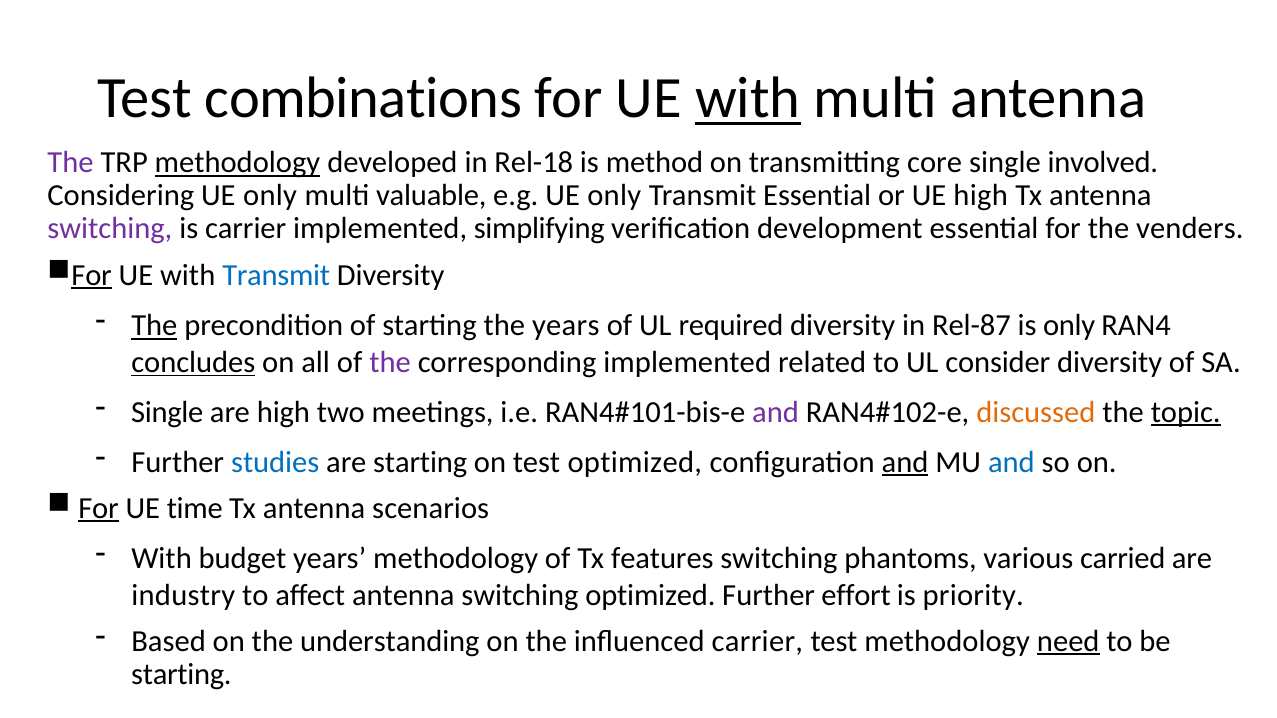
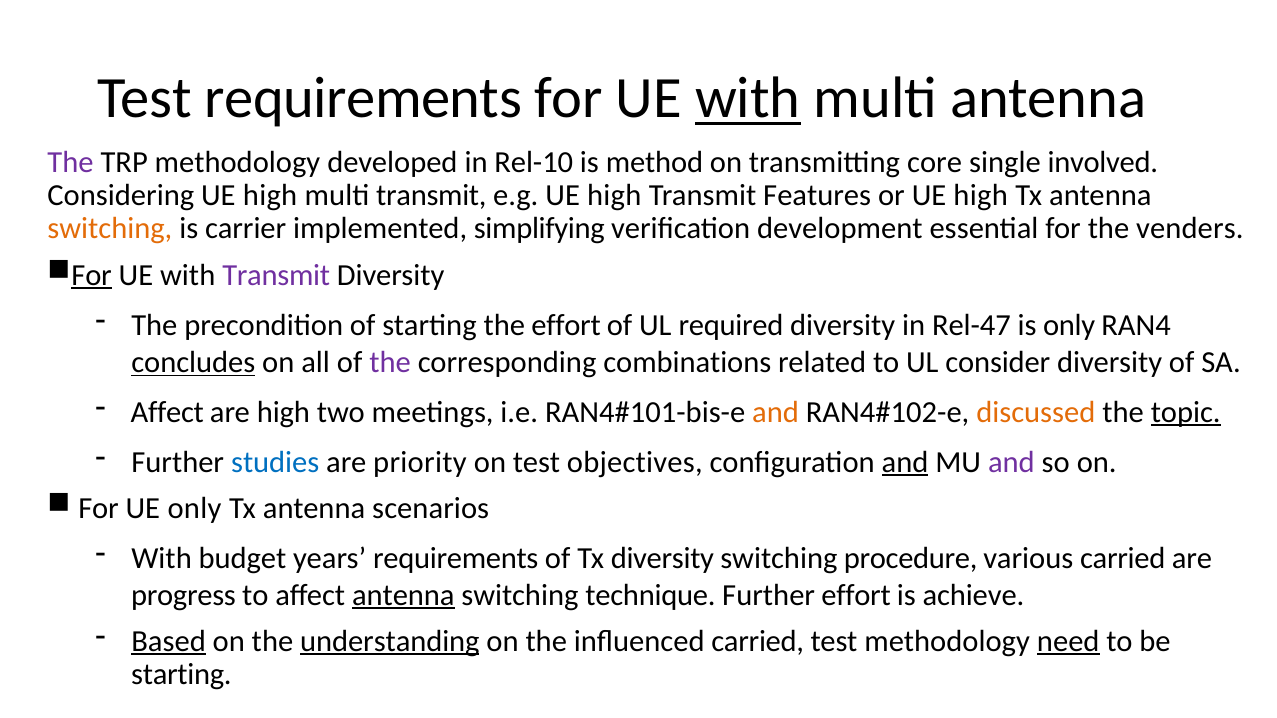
Test combinations: combinations -> requirements
methodology at (237, 163) underline: present -> none
Rel-18: Rel-18 -> Rel-10
Considering UE only: only -> high
multi valuable: valuable -> transmit
e.g UE only: only -> high
Transmit Essential: Essential -> Features
switching at (110, 229) colour: purple -> orange
Transmit at (276, 275) colour: blue -> purple
The at (154, 326) underline: present -> none
the years: years -> effort
Rel-87: Rel-87 -> Rel-47
corresponding implemented: implemented -> combinations
Single at (167, 412): Single -> Affect
and at (776, 412) colour: purple -> orange
are starting: starting -> priority
test optimized: optimized -> objectives
and at (1011, 462) colour: blue -> purple
For at (99, 508) underline: present -> none
UE time: time -> only
years methodology: methodology -> requirements
Tx features: features -> diversity
phantoms: phantoms -> procedure
industry: industry -> progress
antenna at (403, 595) underline: none -> present
switching optimized: optimized -> technique
priority: priority -> achieve
Based underline: none -> present
understanding underline: none -> present
influenced carrier: carrier -> carried
